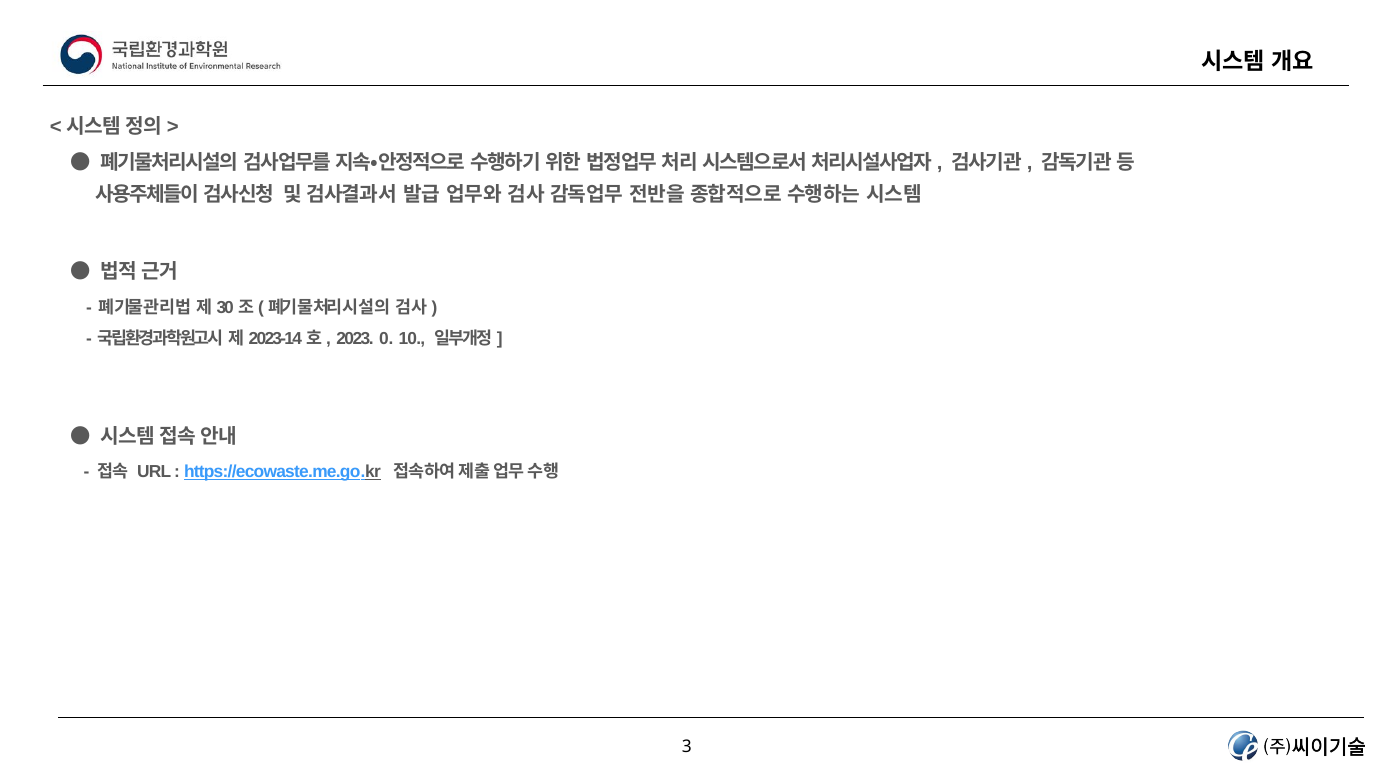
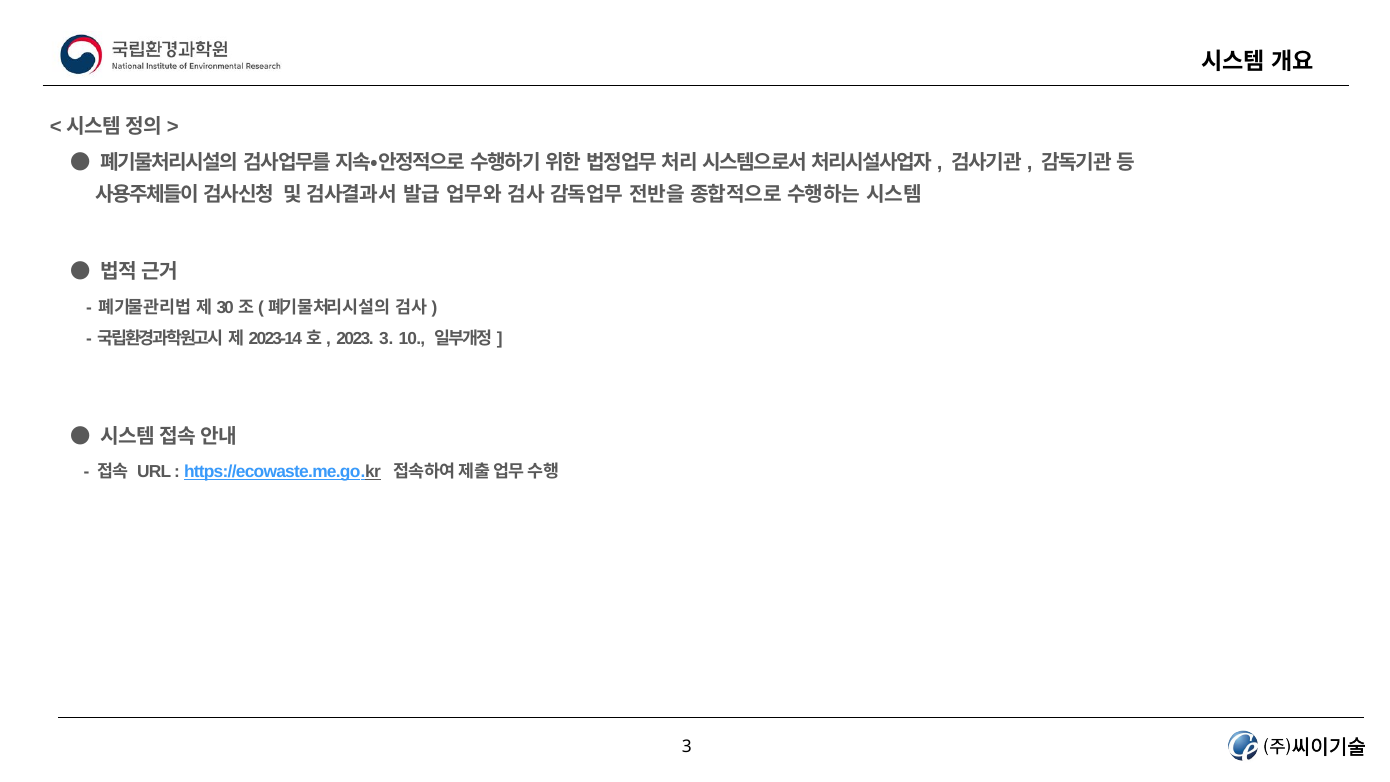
2023 0: 0 -> 3
